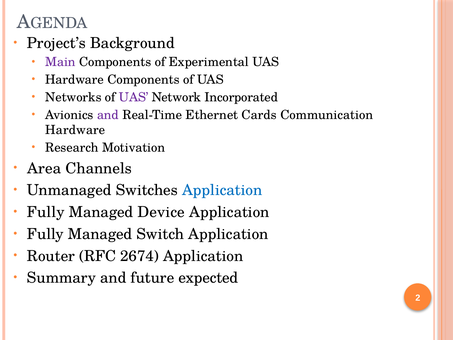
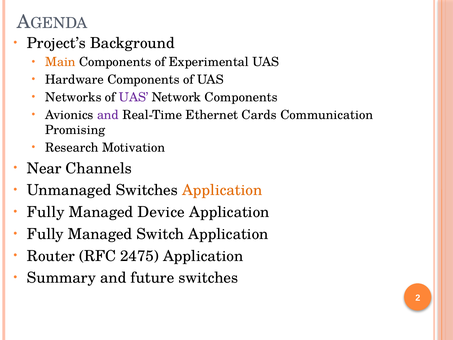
Main colour: purple -> orange
Network Incorporated: Incorporated -> Components
Hardware at (75, 130): Hardware -> Promising
Area: Area -> Near
Application at (222, 190) colour: blue -> orange
2674: 2674 -> 2475
future expected: expected -> switches
